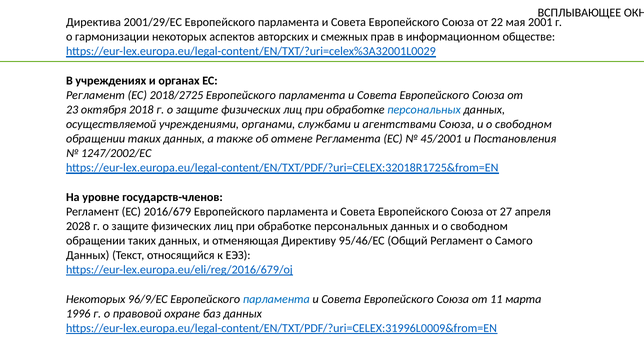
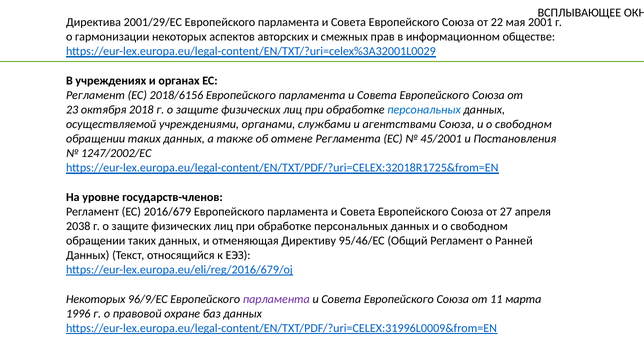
2018/2725: 2018/2725 -> 2018/6156
2028: 2028 -> 2038
Самого: Самого -> Ранней
парламента at (276, 298) colour: blue -> purple
